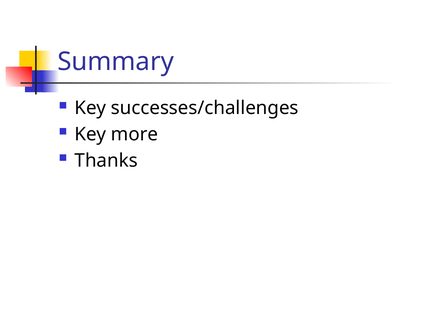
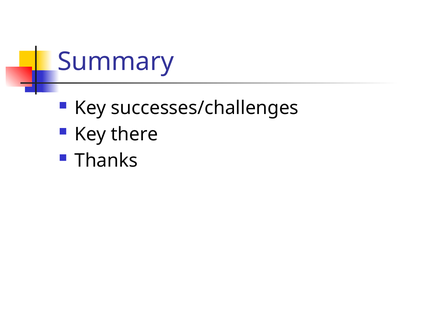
more: more -> there
